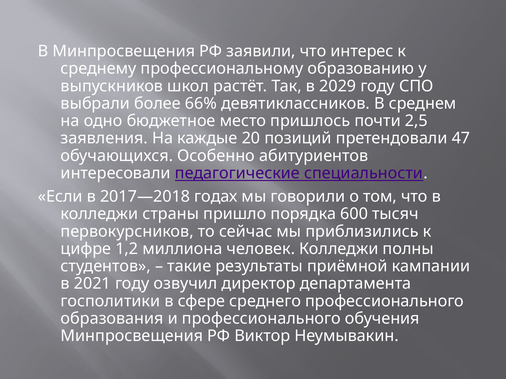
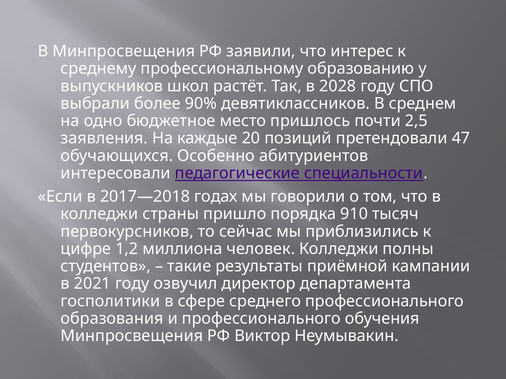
2029: 2029 -> 2028
66%: 66% -> 90%
600: 600 -> 910
